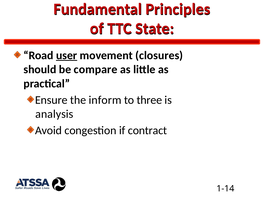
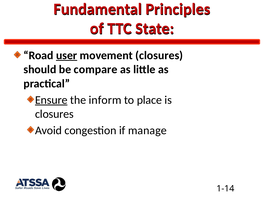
Ensure underline: none -> present
three: three -> place
analysis at (54, 114): analysis -> closures
contract: contract -> manage
